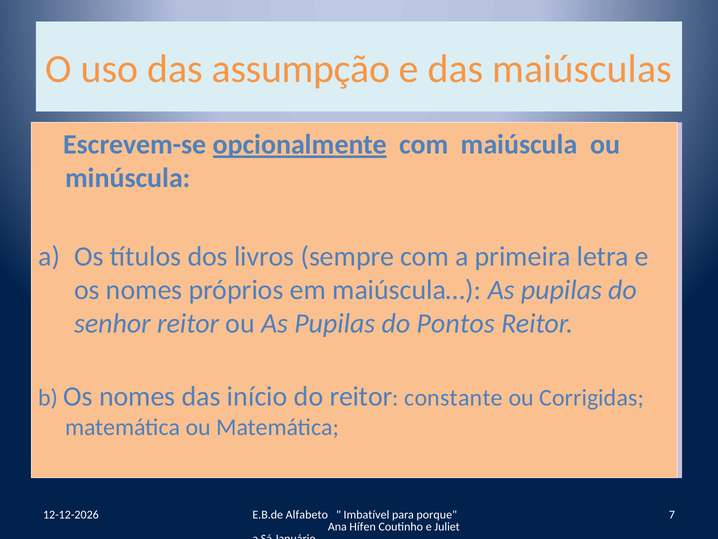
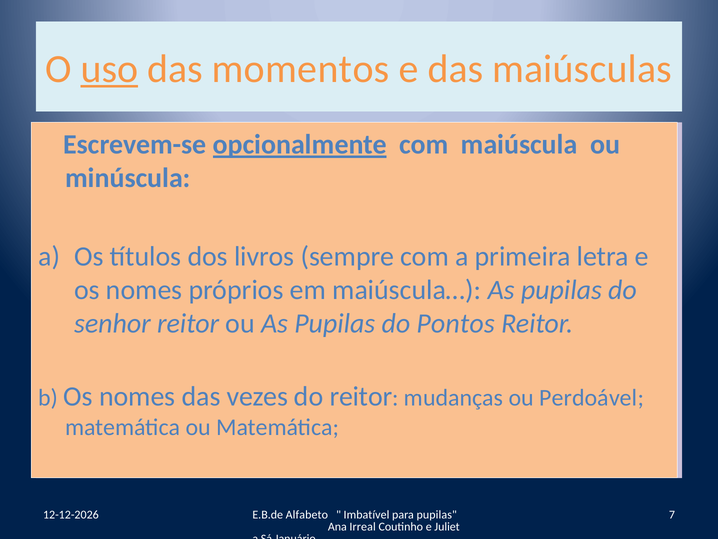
uso underline: none -> present
assumpção: assumpção -> momentos
início: início -> vezes
constante: constante -> mudanças
Corrigidas: Corrigidas -> Perdoável
para porque: porque -> pupilas
Hífen: Hífen -> Irreal
